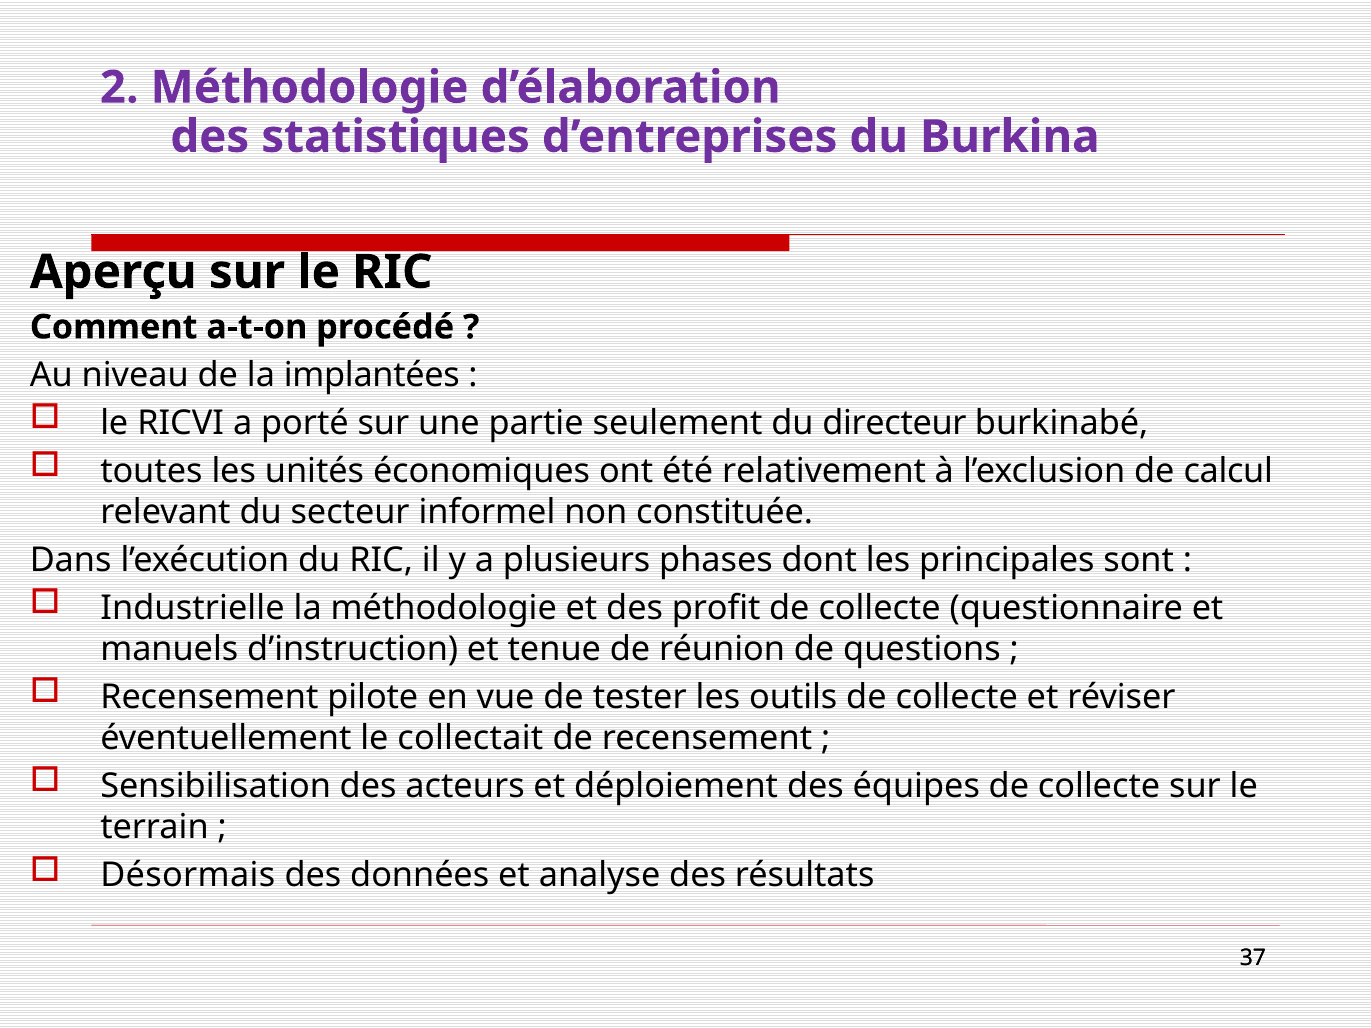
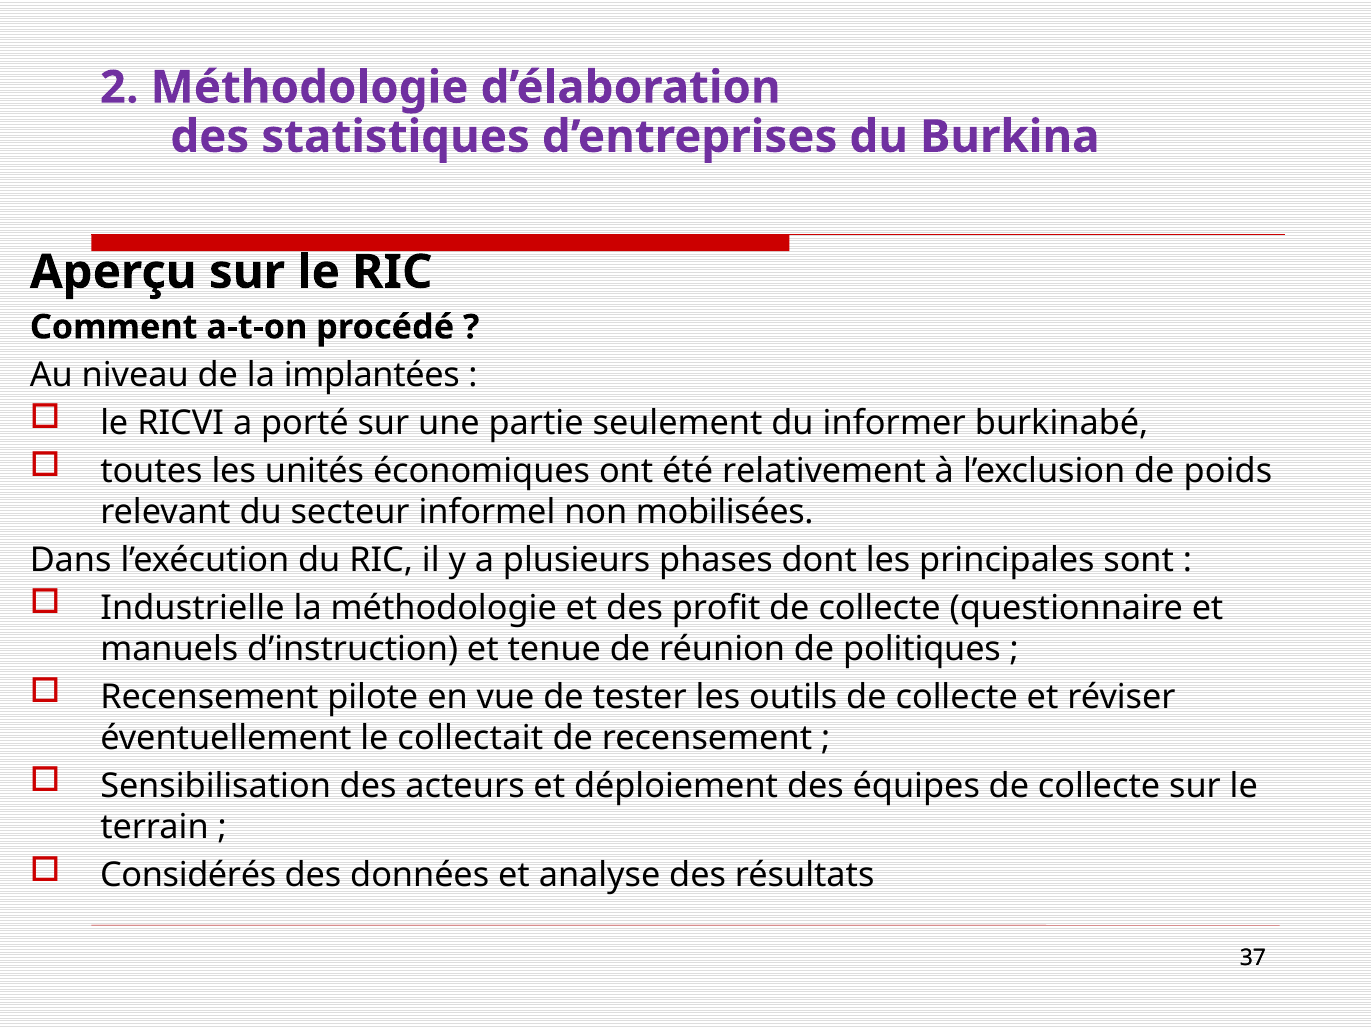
directeur: directeur -> informer
calcul: calcul -> poids
constituée: constituée -> mobilisées
questions: questions -> politiques
Désormais: Désormais -> Considérés
